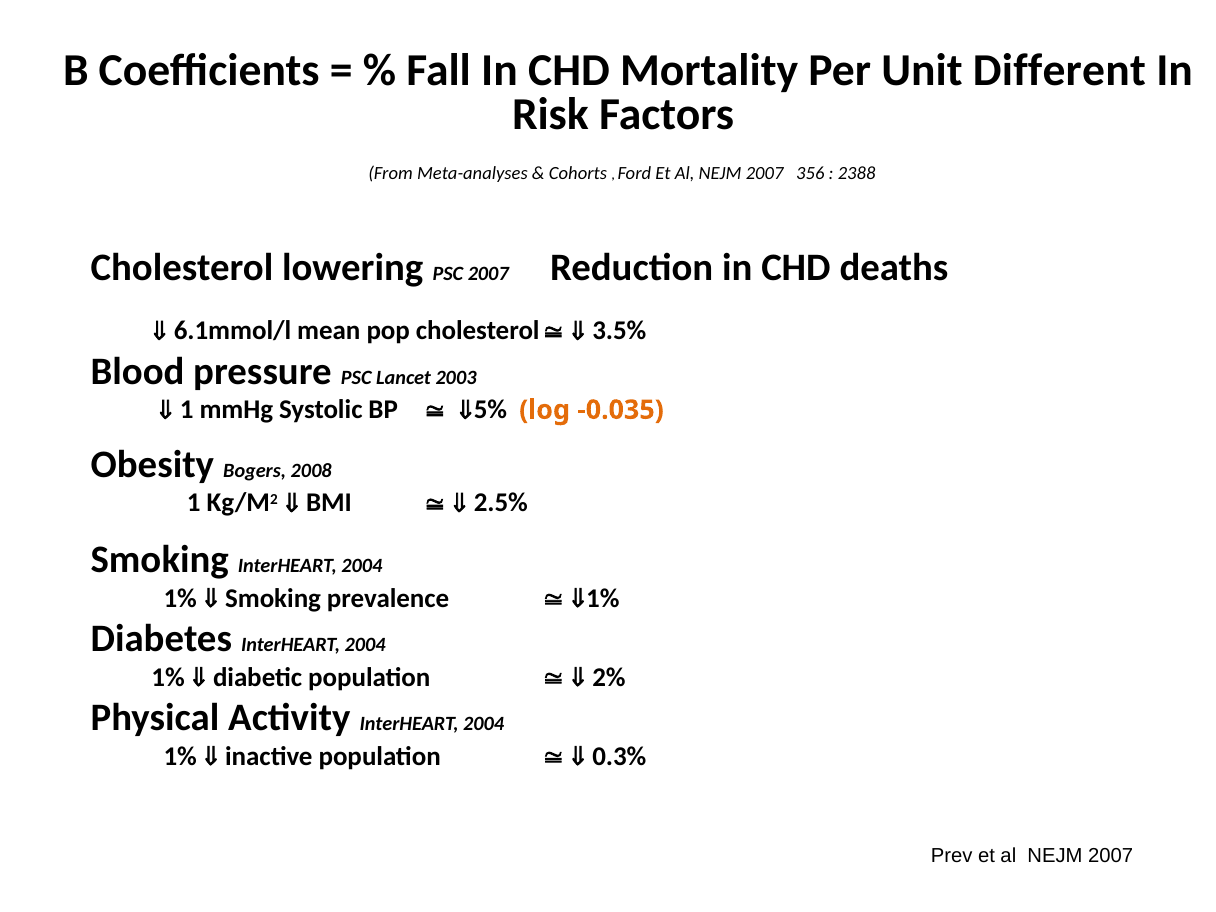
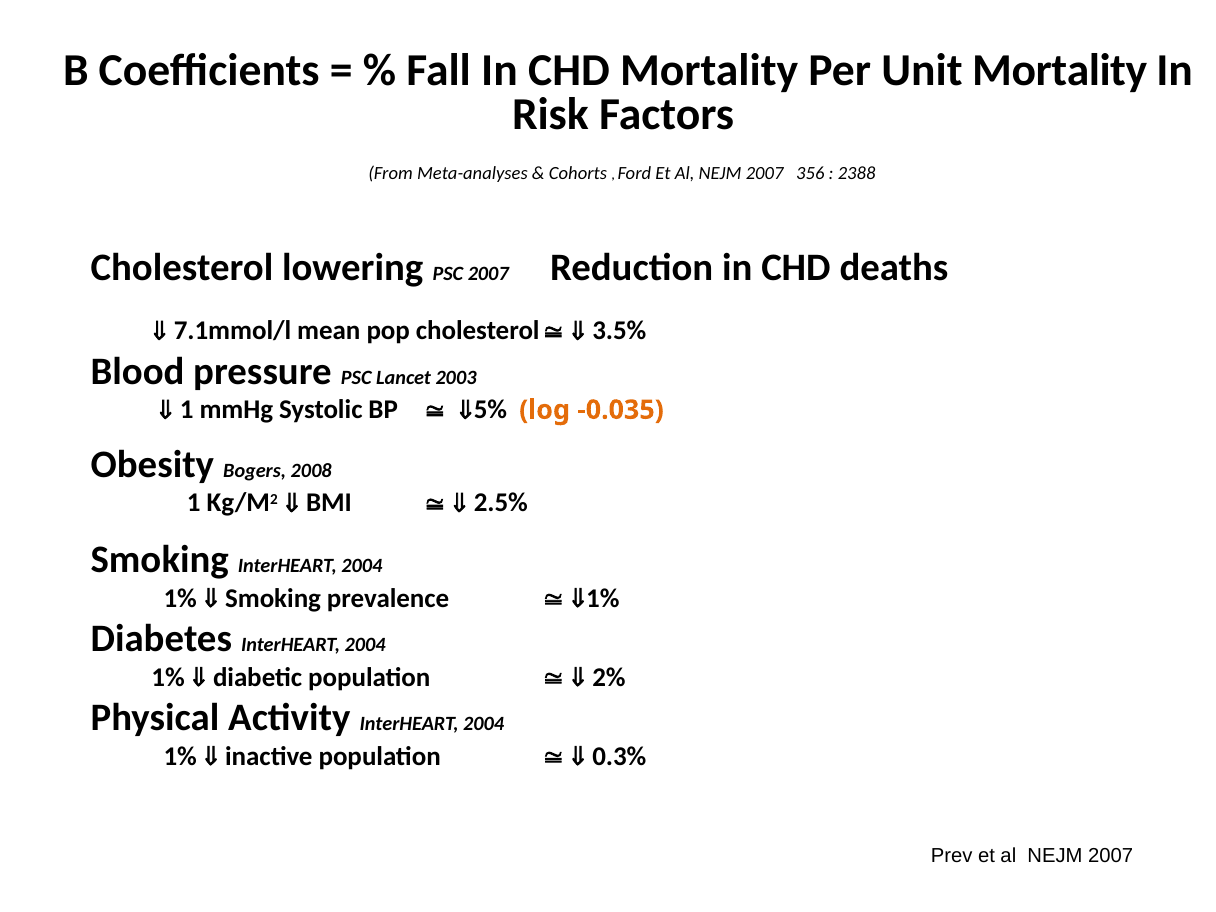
Unit Different: Different -> Mortality
6.1mmol/l: 6.1mmol/l -> 7.1mmol/l
